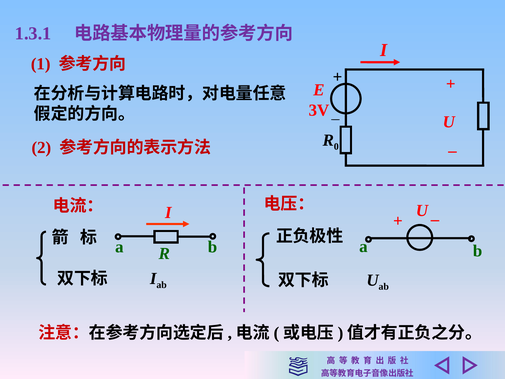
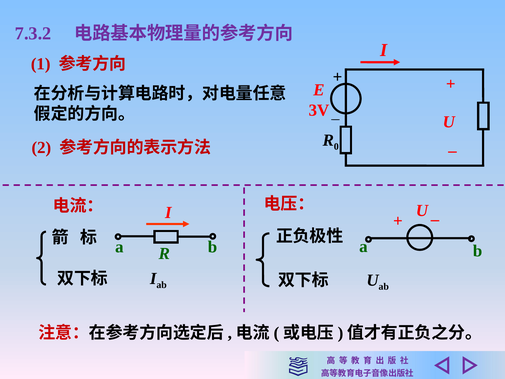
1.3.1: 1.3.1 -> 7.3.2
